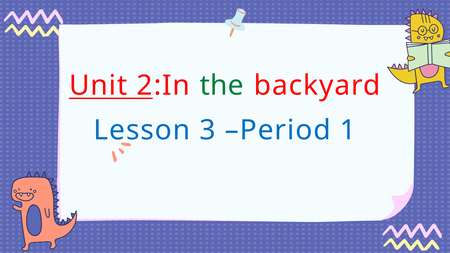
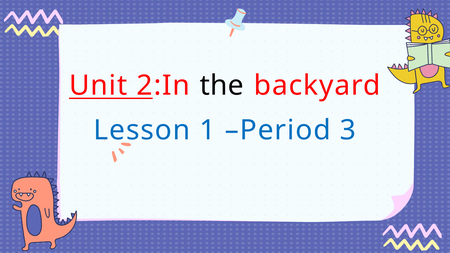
the colour: green -> black
3: 3 -> 1
1: 1 -> 3
